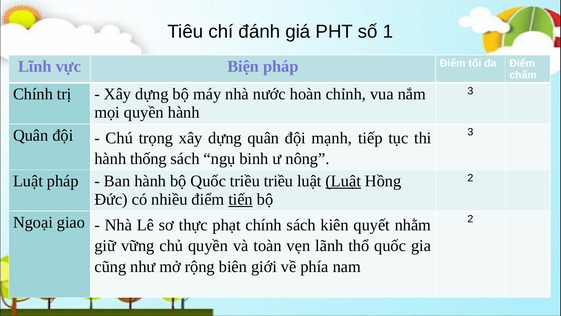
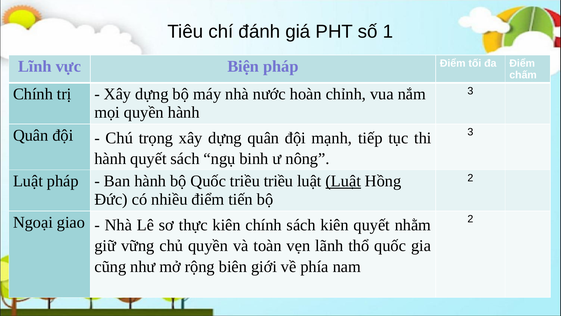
hành thống: thống -> quyết
tiến underline: present -> none
thực phạt: phạt -> kiên
